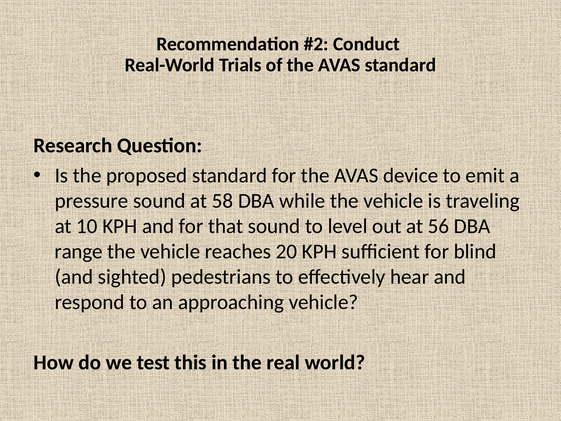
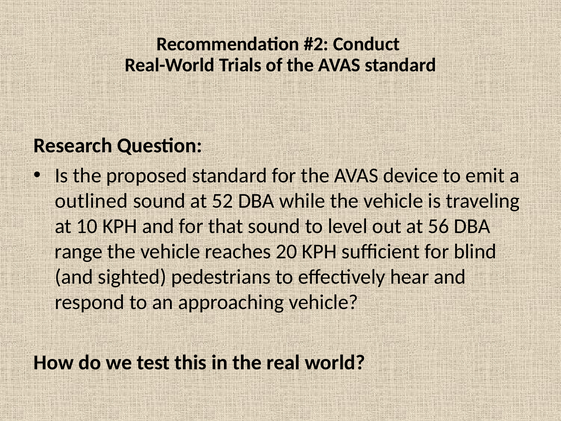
pressure: pressure -> outlined
58: 58 -> 52
